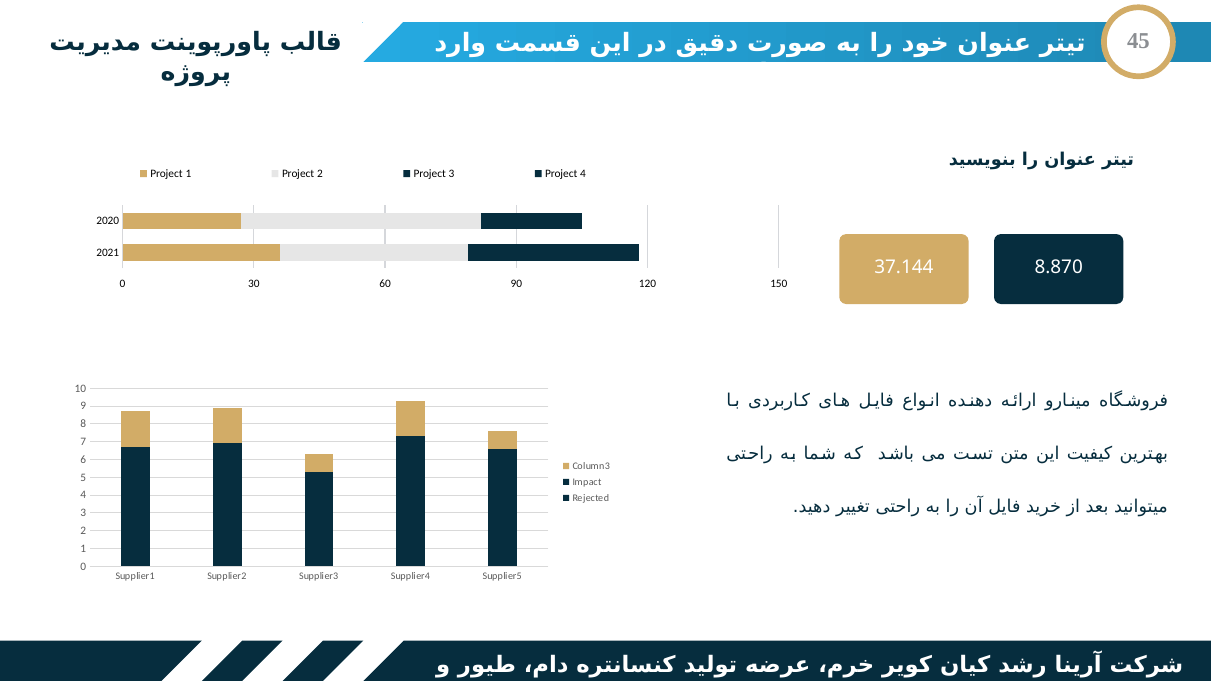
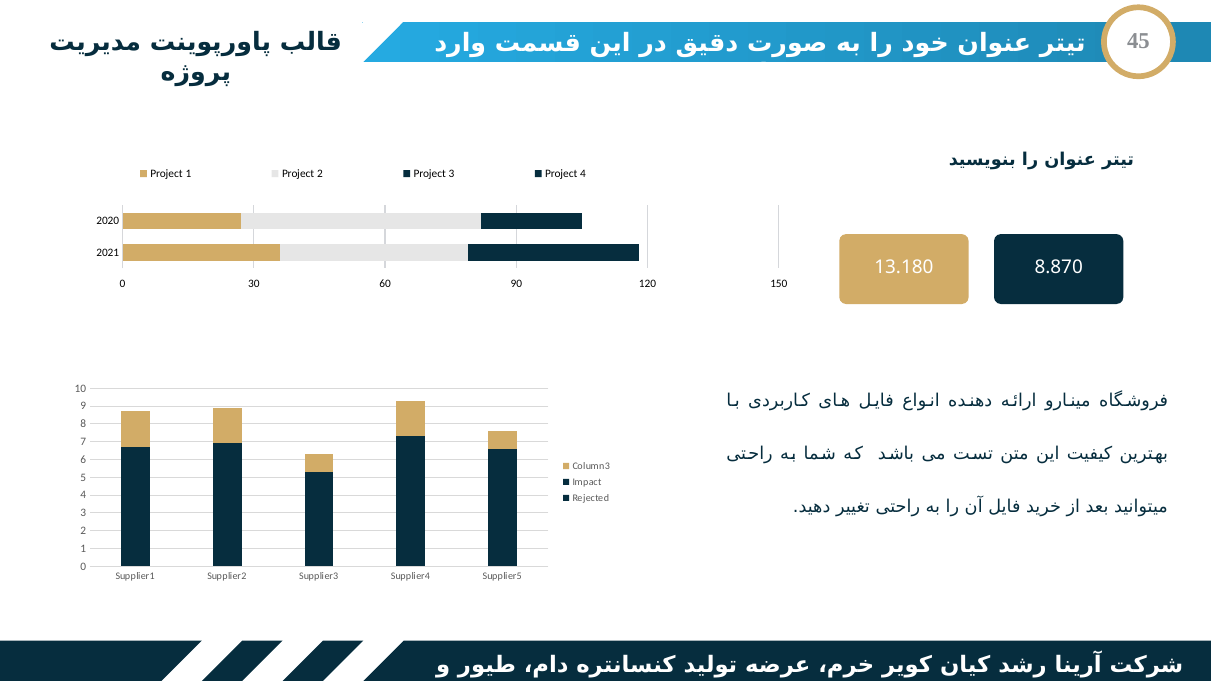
37.144: 37.144 -> 13.180
